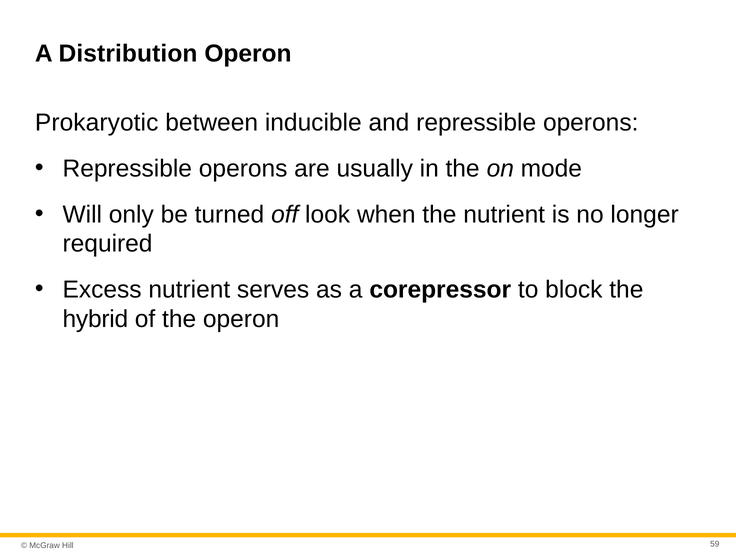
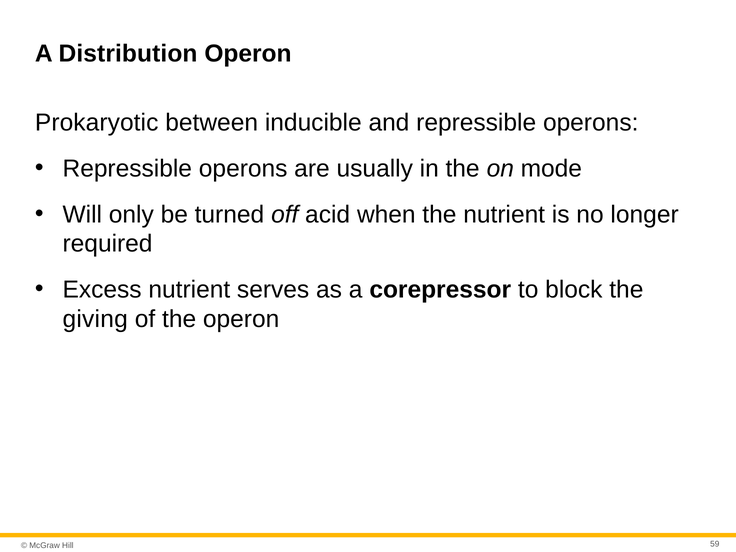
look: look -> acid
hybrid: hybrid -> giving
